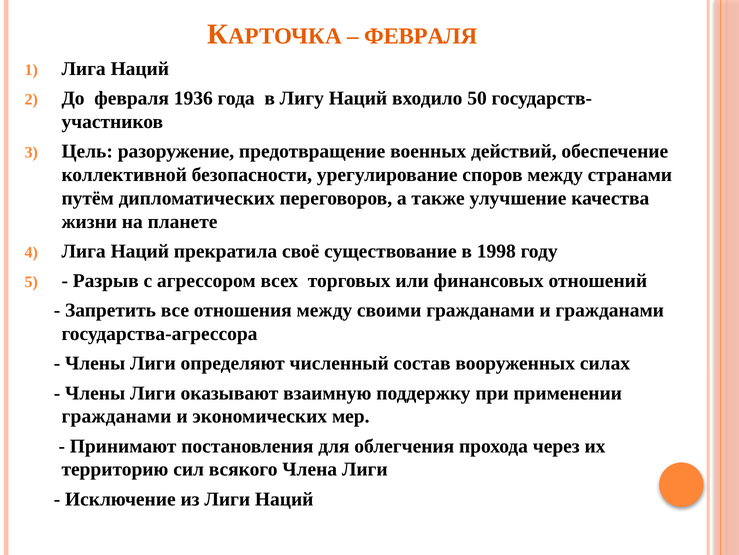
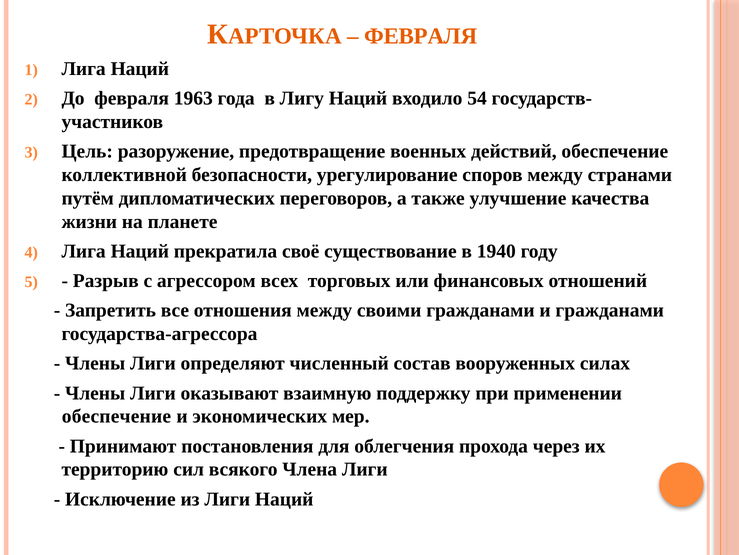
1936: 1936 -> 1963
50: 50 -> 54
1998: 1998 -> 1940
гражданами at (116, 416): гражданами -> обеспечение
